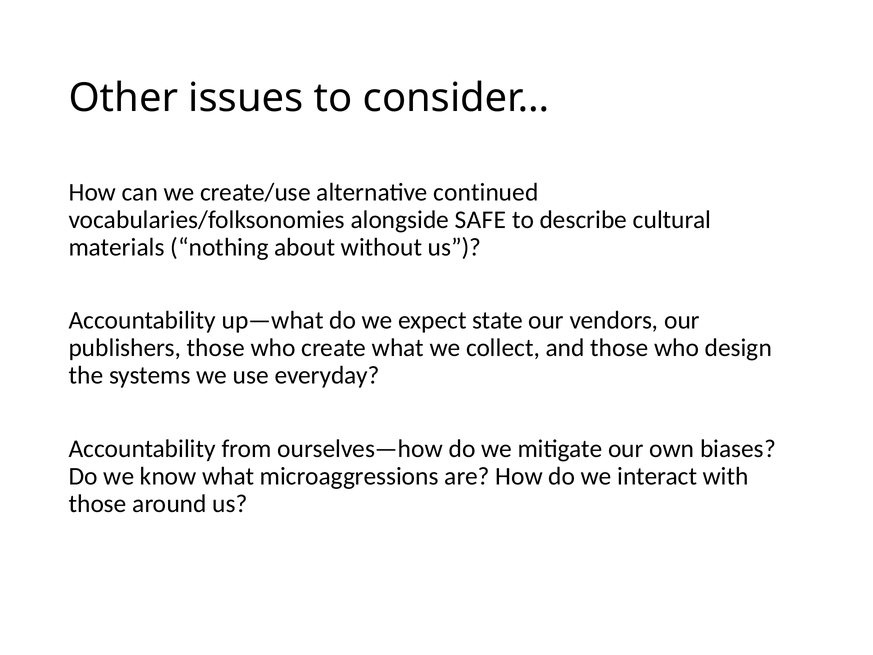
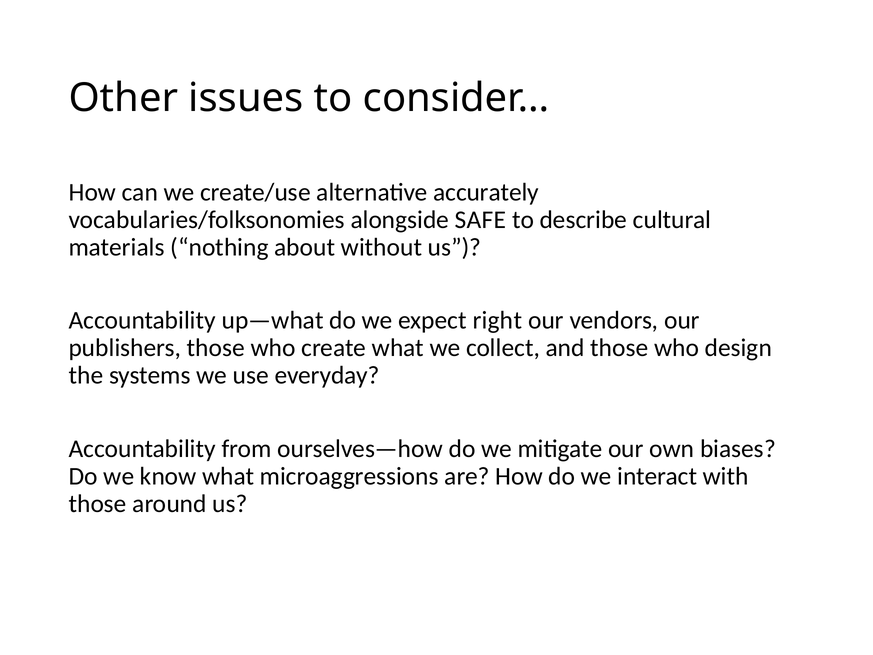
continued: continued -> accurately
state: state -> right
